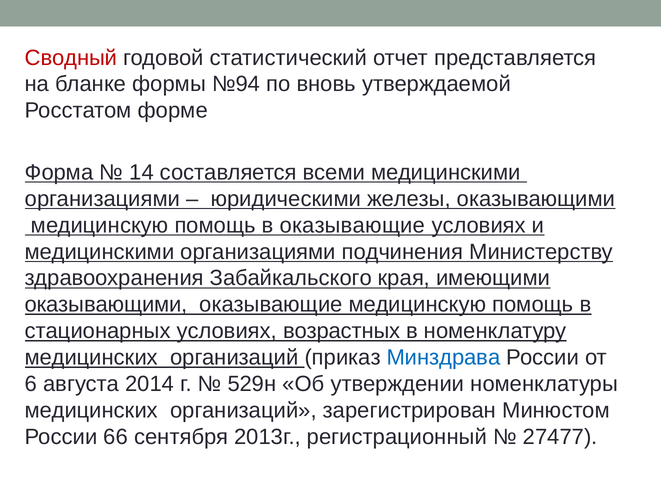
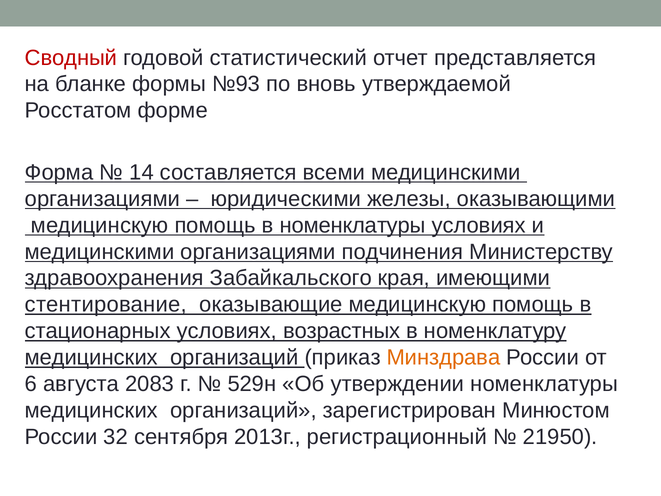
№94: №94 -> №93
в оказывающие: оказывающие -> номенклатуры
оказывающими at (106, 304): оказывающими -> стентирование
Минздрава colour: blue -> orange
2014: 2014 -> 2083
66: 66 -> 32
27477: 27477 -> 21950
